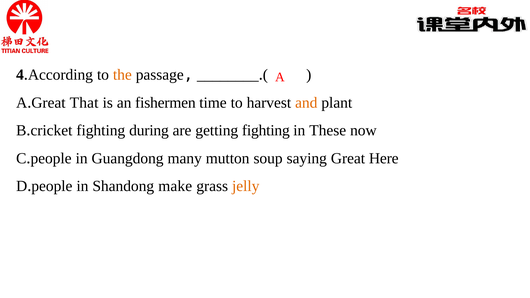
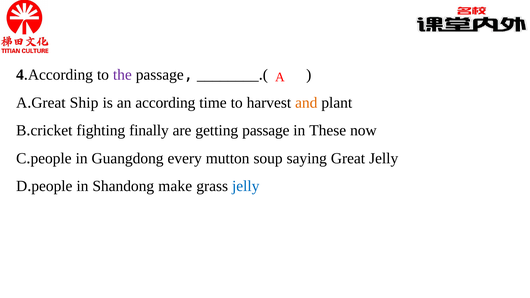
the colour: orange -> purple
That: That -> Ship
an fishermen: fishermen -> according
during: during -> finally
getting fighting: fighting -> passage
many: many -> every
Great Here: Here -> Jelly
jelly at (246, 186) colour: orange -> blue
